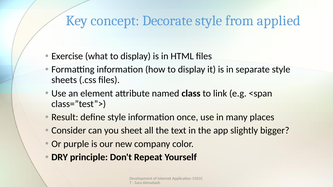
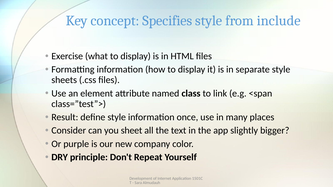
Decorate: Decorate -> Specifies
applied: applied -> include
